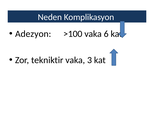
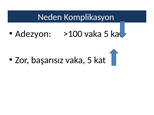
>100 vaka 6: 6 -> 5
tekniktir: tekniktir -> başarısız
3 at (90, 60): 3 -> 5
